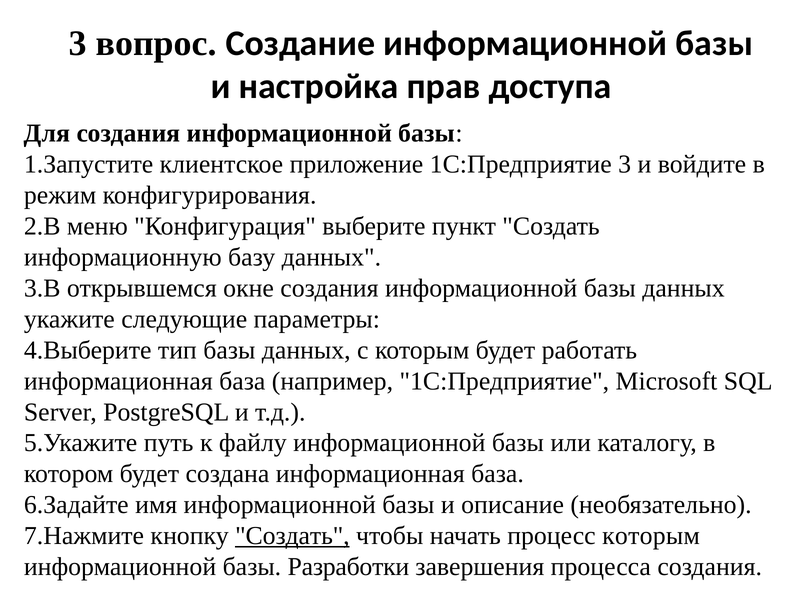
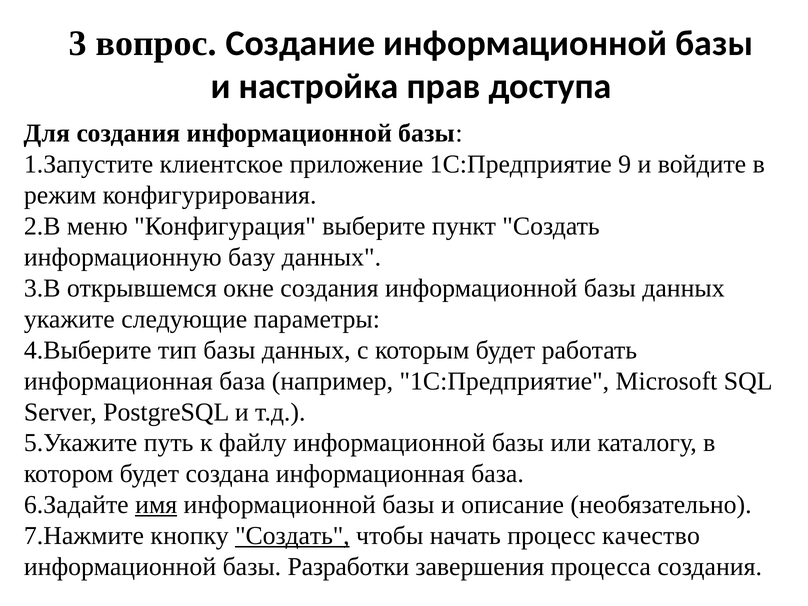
1С:Предприятие 3: 3 -> 9
имя underline: none -> present
процесс которым: которым -> качество
